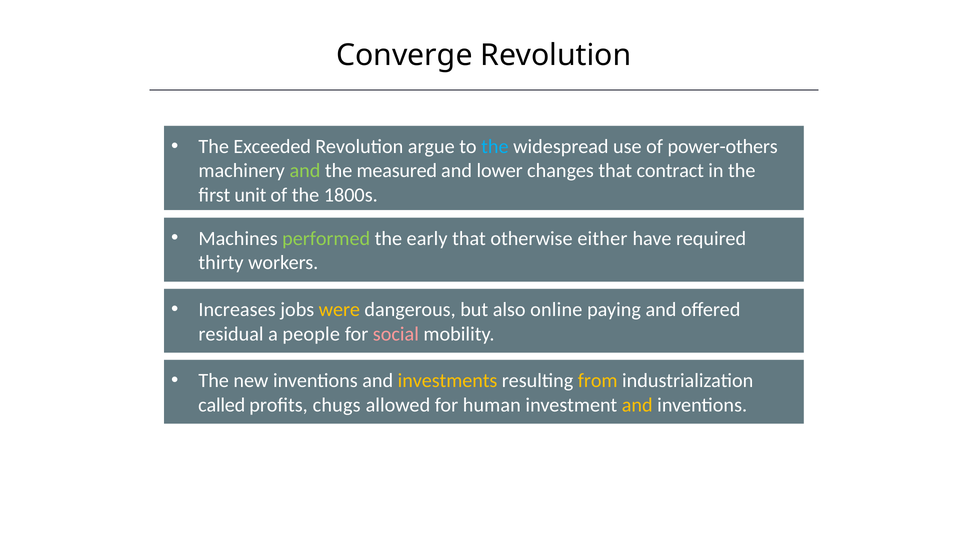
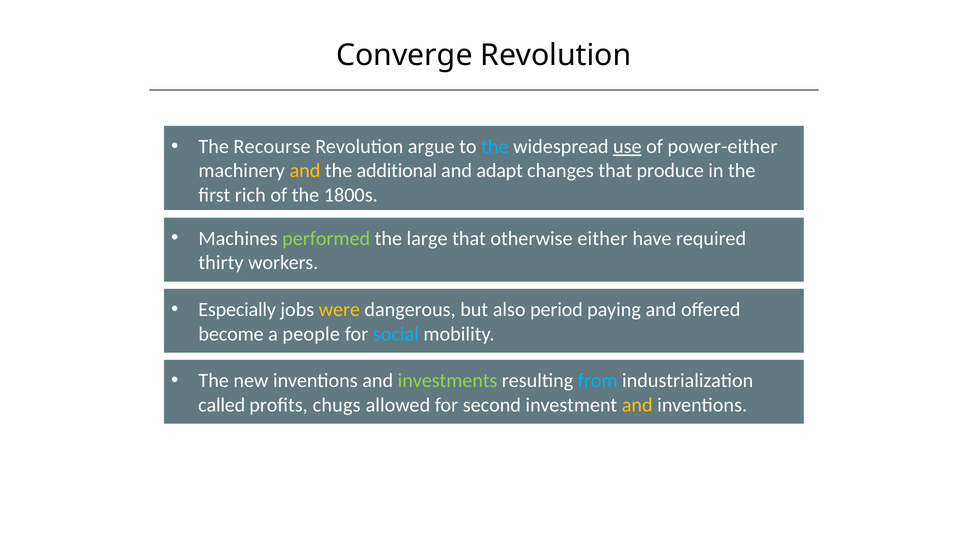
Exceeded: Exceeded -> Recourse
use underline: none -> present
power-others: power-others -> power-either
and at (305, 171) colour: light green -> yellow
measured: measured -> additional
lower: lower -> adapt
contract: contract -> produce
unit: unit -> rich
early: early -> large
Increases: Increases -> Especially
online: online -> period
residual: residual -> become
social colour: pink -> light blue
investments colour: yellow -> light green
from colour: yellow -> light blue
human: human -> second
